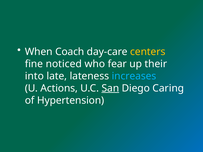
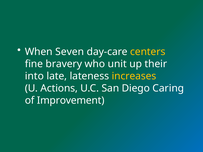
Coach: Coach -> Seven
noticed: noticed -> bravery
fear: fear -> unit
increases colour: light blue -> yellow
San underline: present -> none
Hypertension: Hypertension -> Improvement
